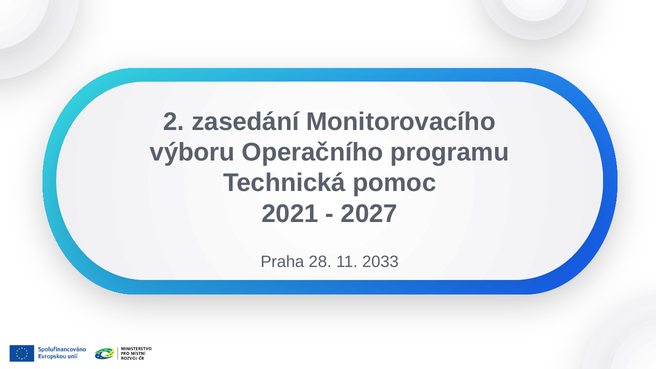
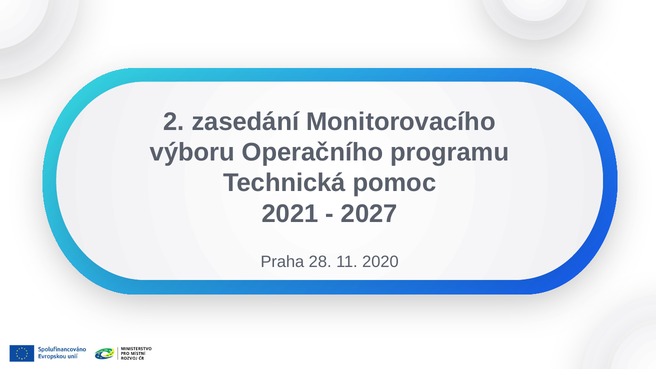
2033: 2033 -> 2020
